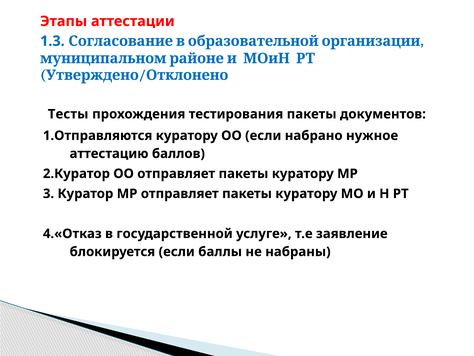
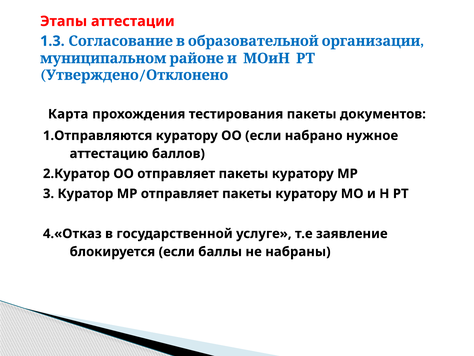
Тесты: Тесты -> Карта
